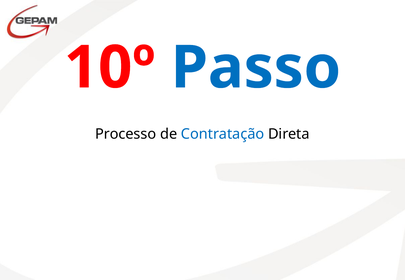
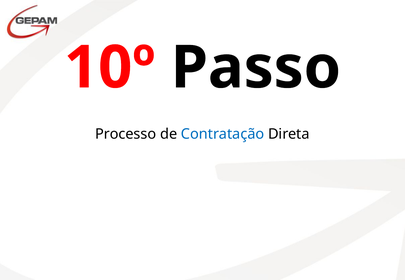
Passo colour: blue -> black
